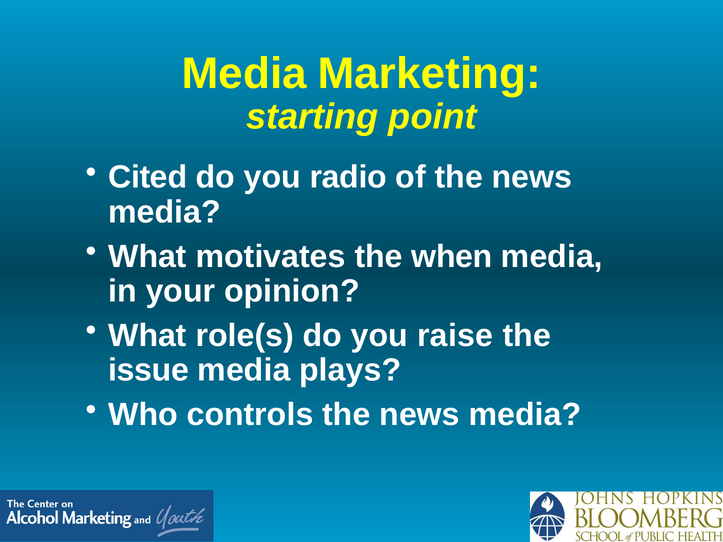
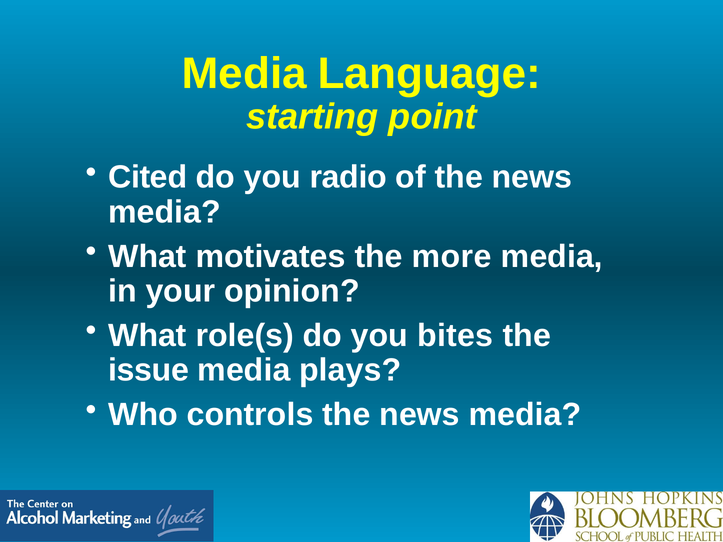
Marketing: Marketing -> Language
when: when -> more
raise: raise -> bites
